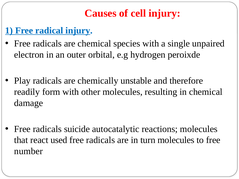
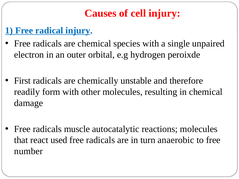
Play: Play -> First
suicide: suicide -> muscle
turn molecules: molecules -> anaerobic
